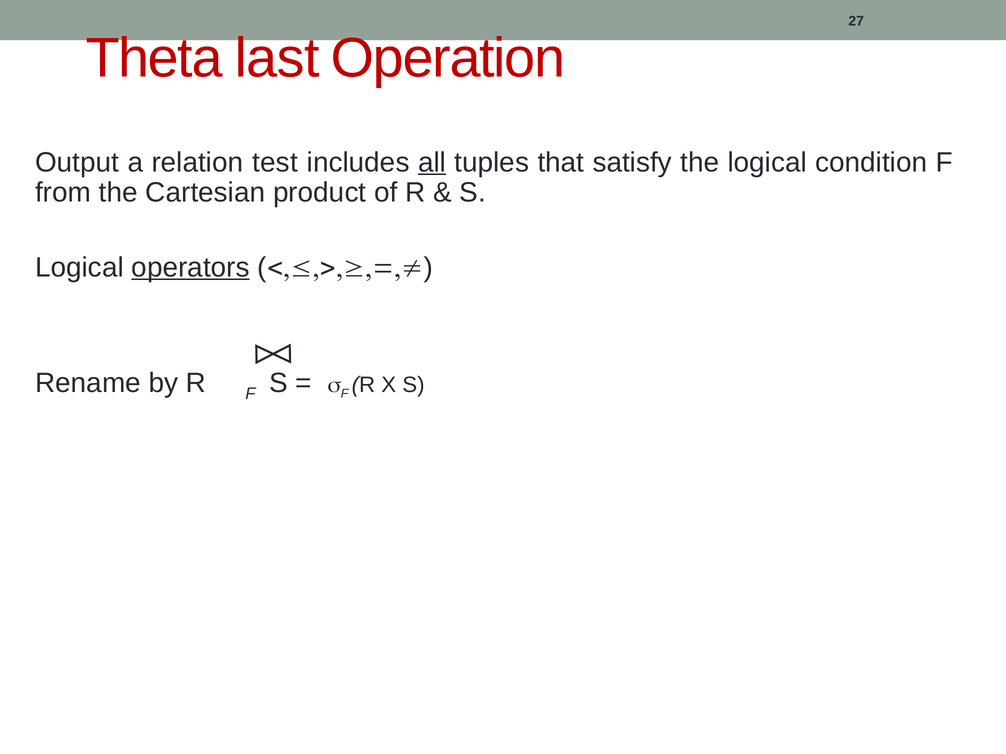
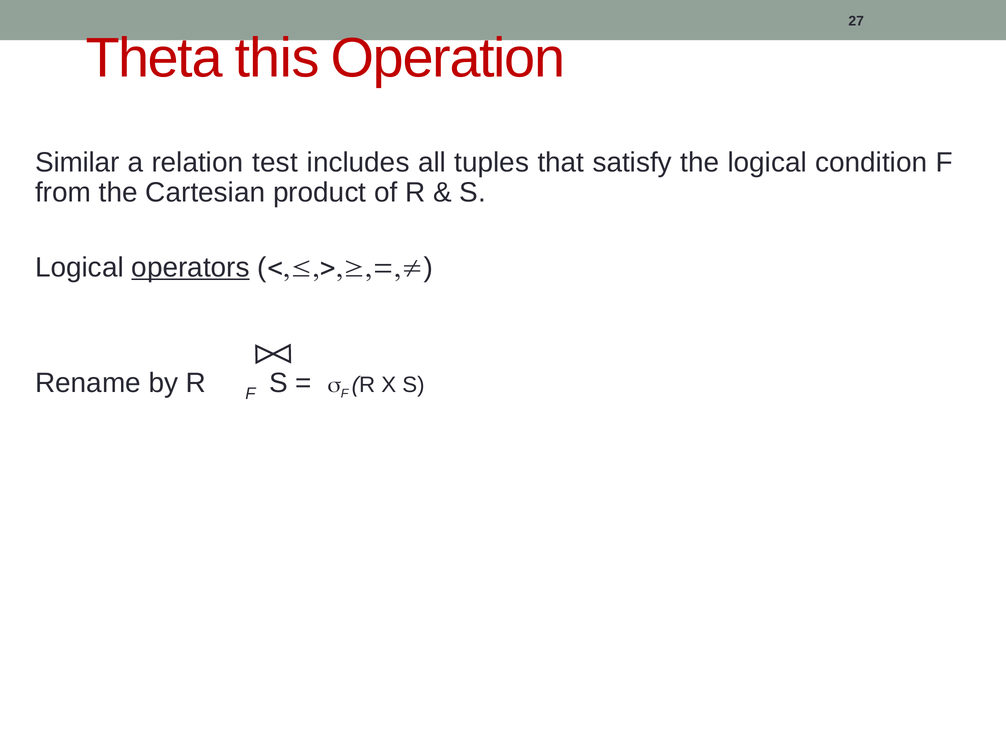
last: last -> this
Output: Output -> Similar
all underline: present -> none
